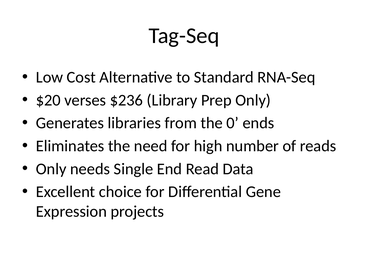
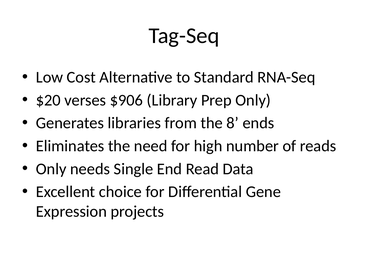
$236: $236 -> $906
0: 0 -> 8
